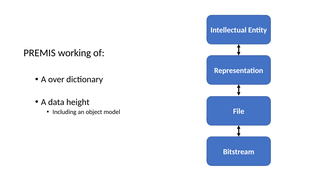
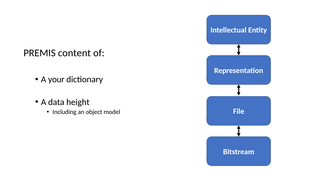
working: working -> content
over: over -> your
